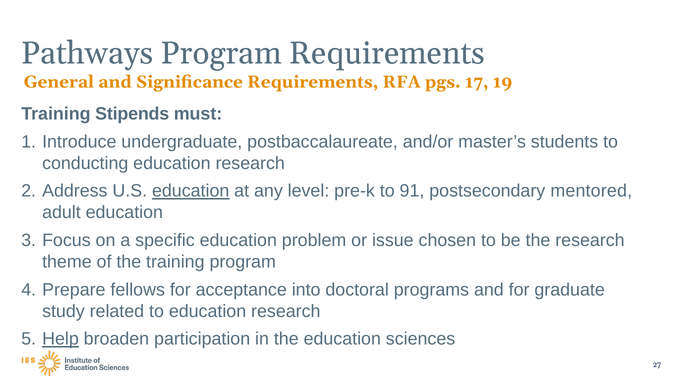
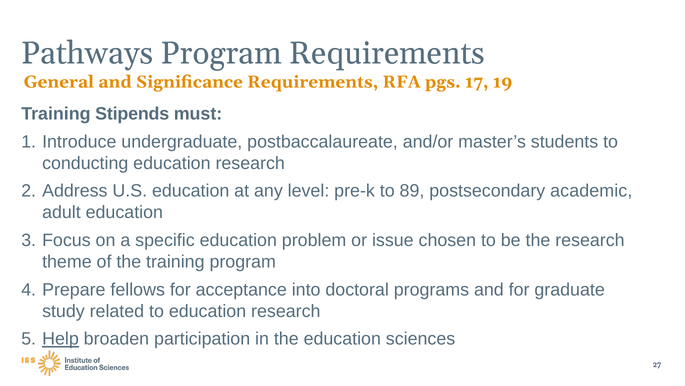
education at (191, 191) underline: present -> none
91: 91 -> 89
mentored: mentored -> academic
